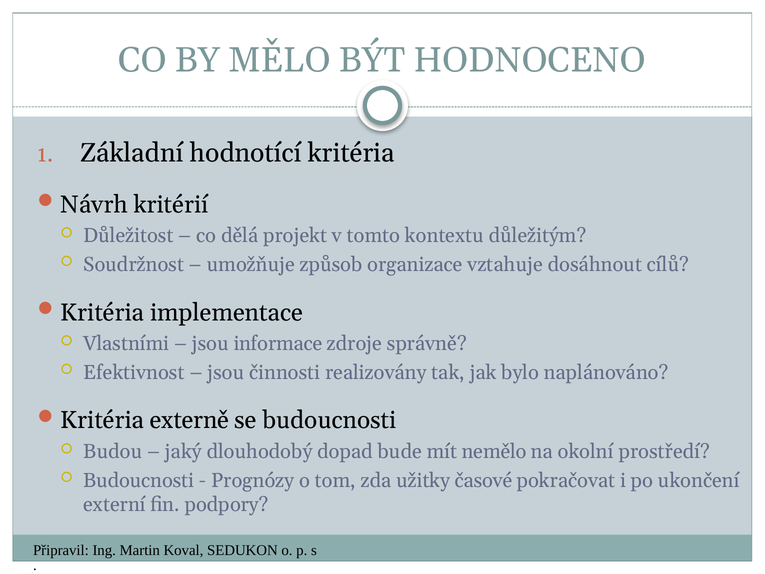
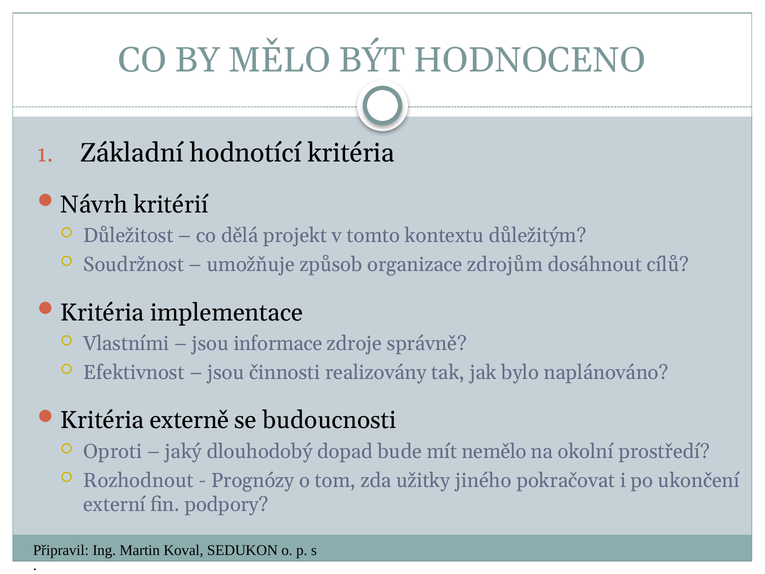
vztahuje: vztahuje -> zdrojům
Budou: Budou -> Oproti
Budoucnosti at (139, 480): Budoucnosti -> Rozhodnout
časové: časové -> jiného
